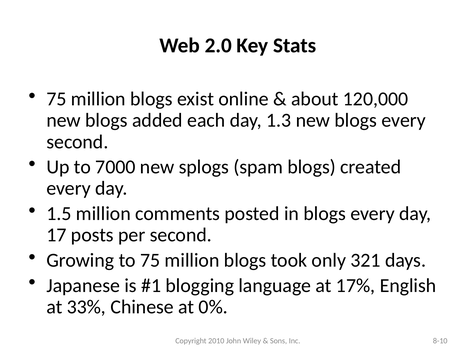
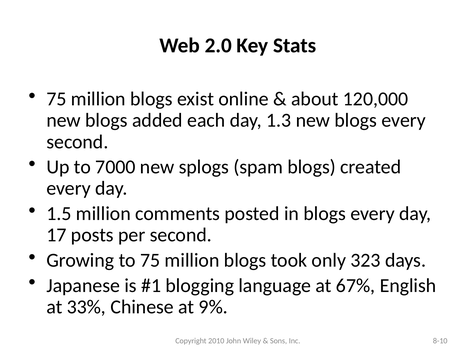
321: 321 -> 323
17%: 17% -> 67%
0%: 0% -> 9%
